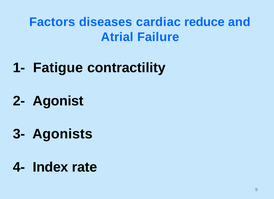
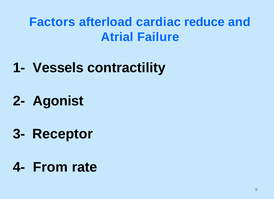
diseases: diseases -> afterload
Fatigue: Fatigue -> Vessels
Agonists: Agonists -> Receptor
Index: Index -> From
